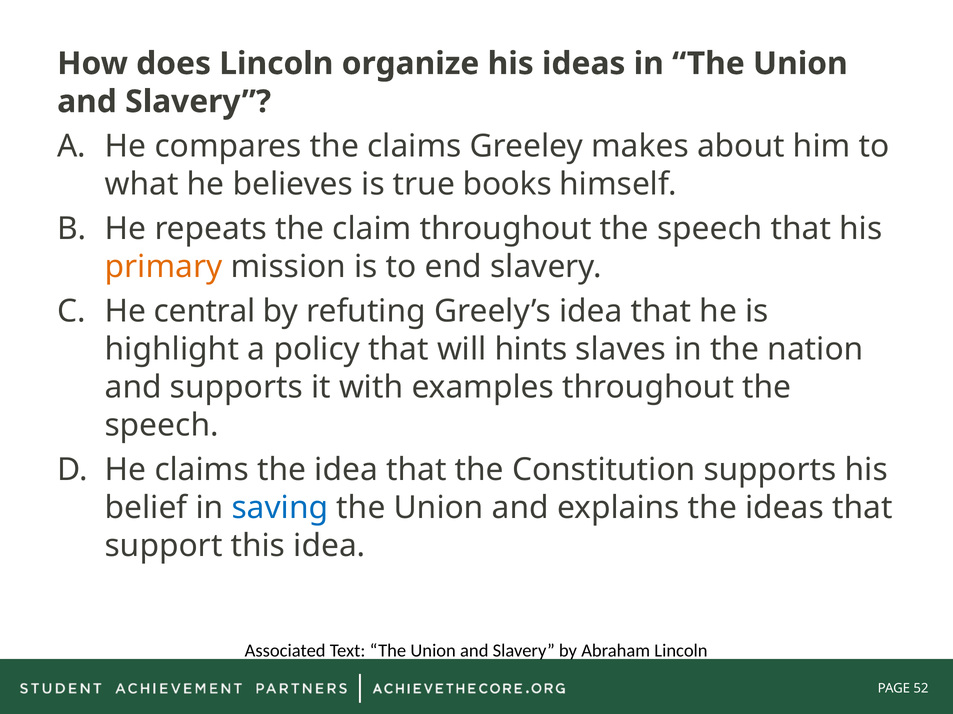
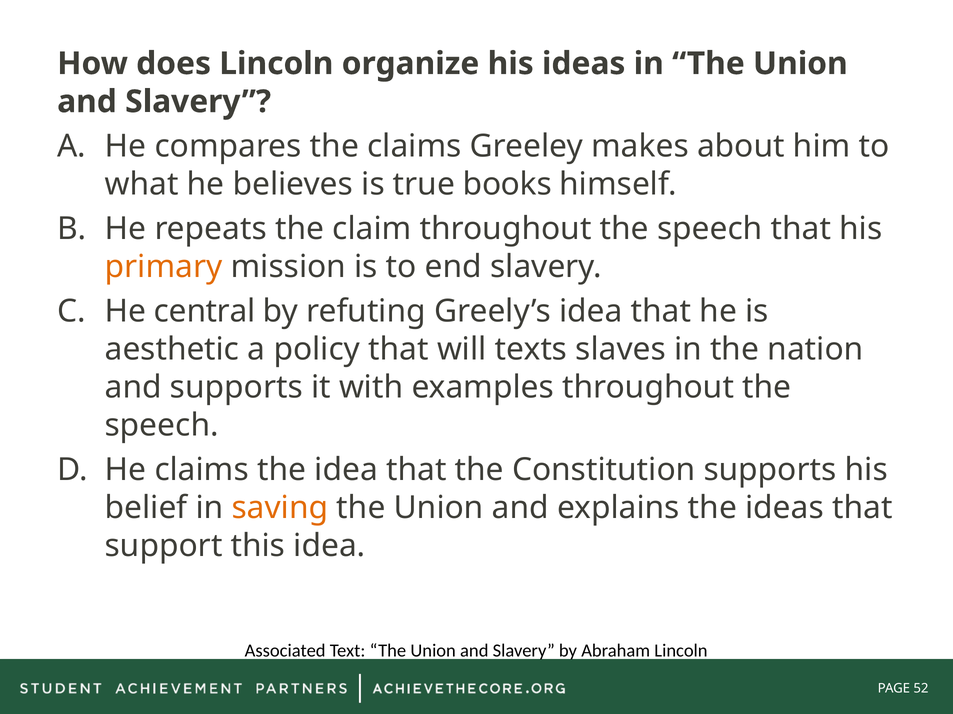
highlight: highlight -> aesthetic
hints: hints -> texts
saving colour: blue -> orange
